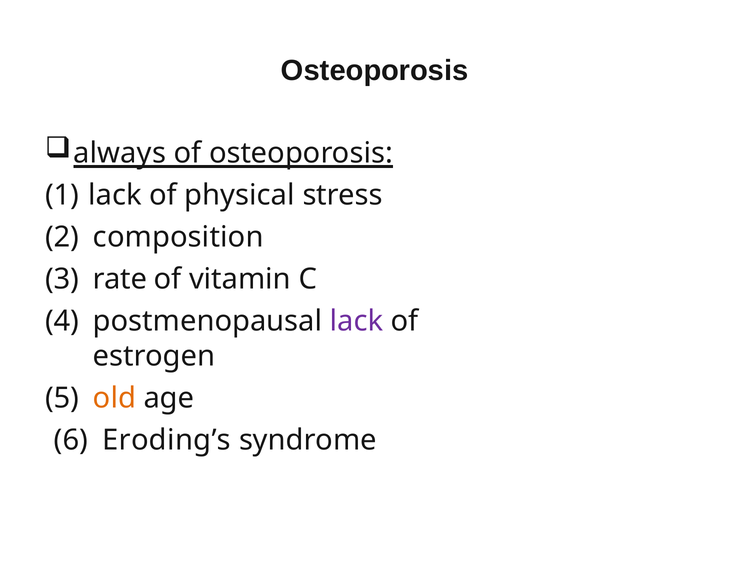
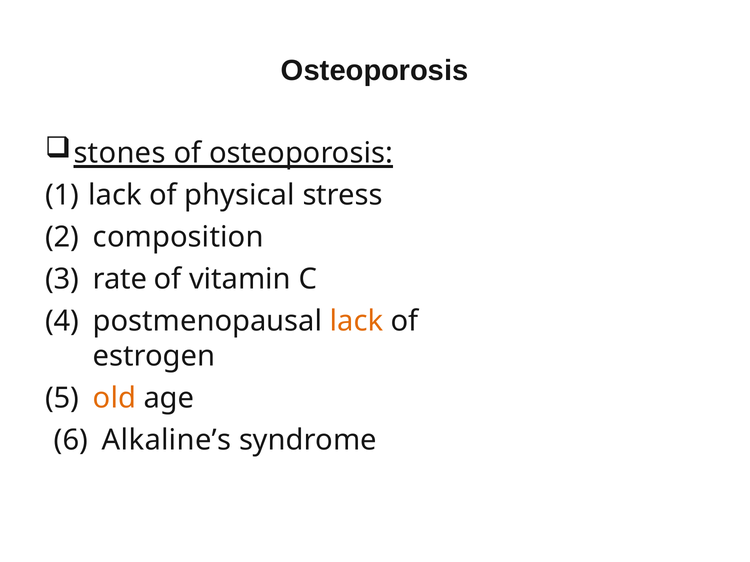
always: always -> stones
lack at (356, 321) colour: purple -> orange
Eroding’s: Eroding’s -> Alkaline’s
